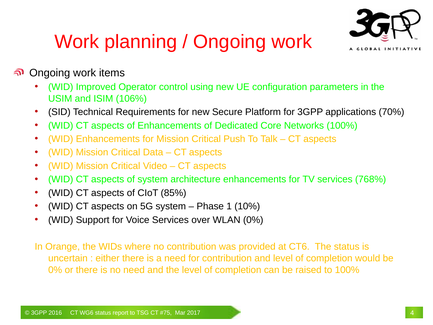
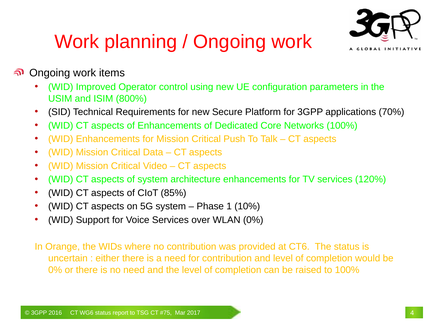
106%: 106% -> 800%
768%: 768% -> 120%
